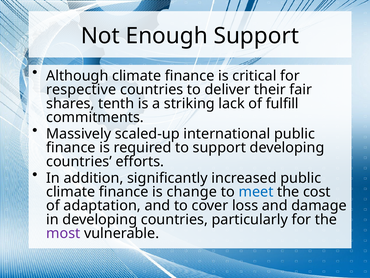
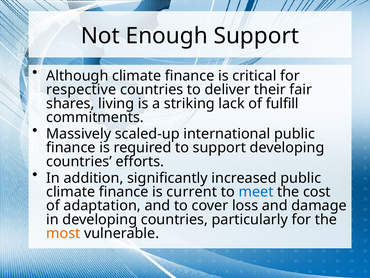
tenth: tenth -> living
change: change -> current
most colour: purple -> orange
